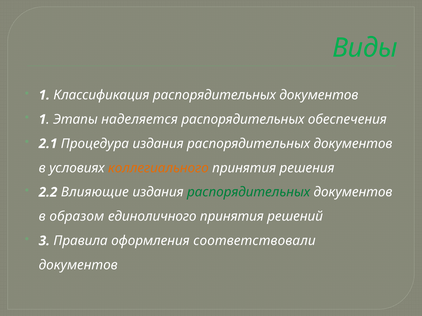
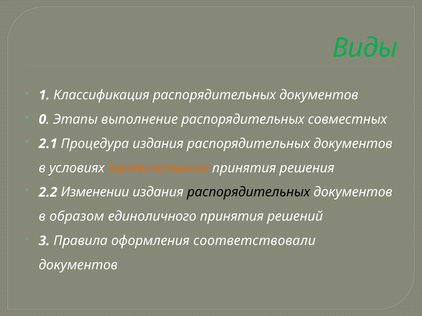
1 at (42, 120): 1 -> 0
наделяется: наделяется -> выполнение
обеспечения: обеспечения -> совместных
Влияющие: Влияющие -> Изменении
распорядительных at (249, 193) colour: green -> black
